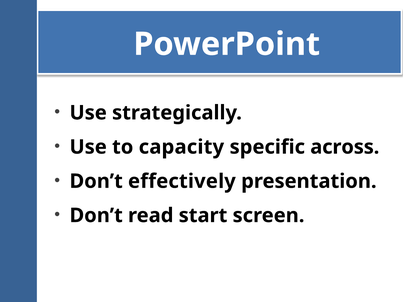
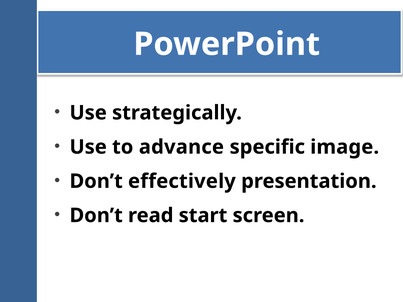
capacity: capacity -> advance
across: across -> image
